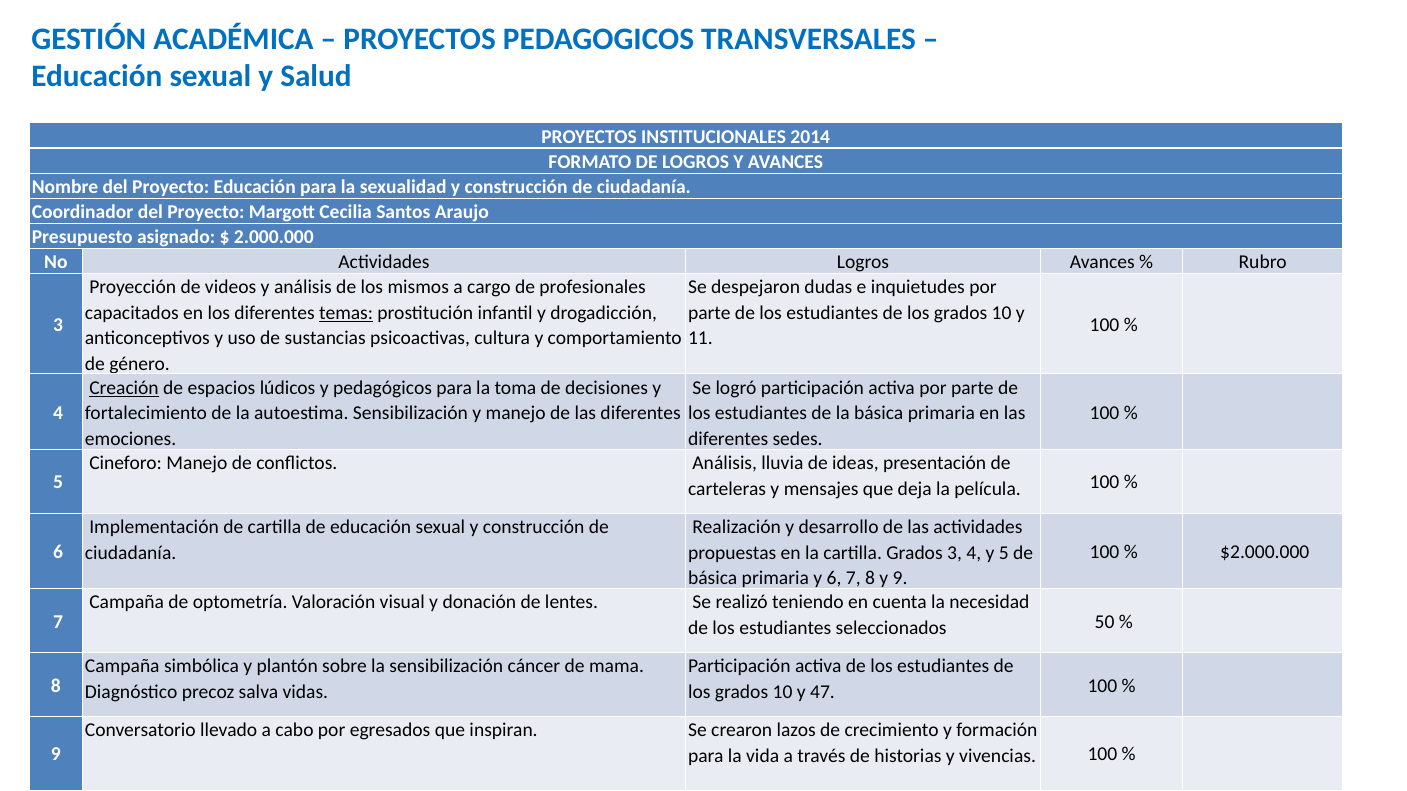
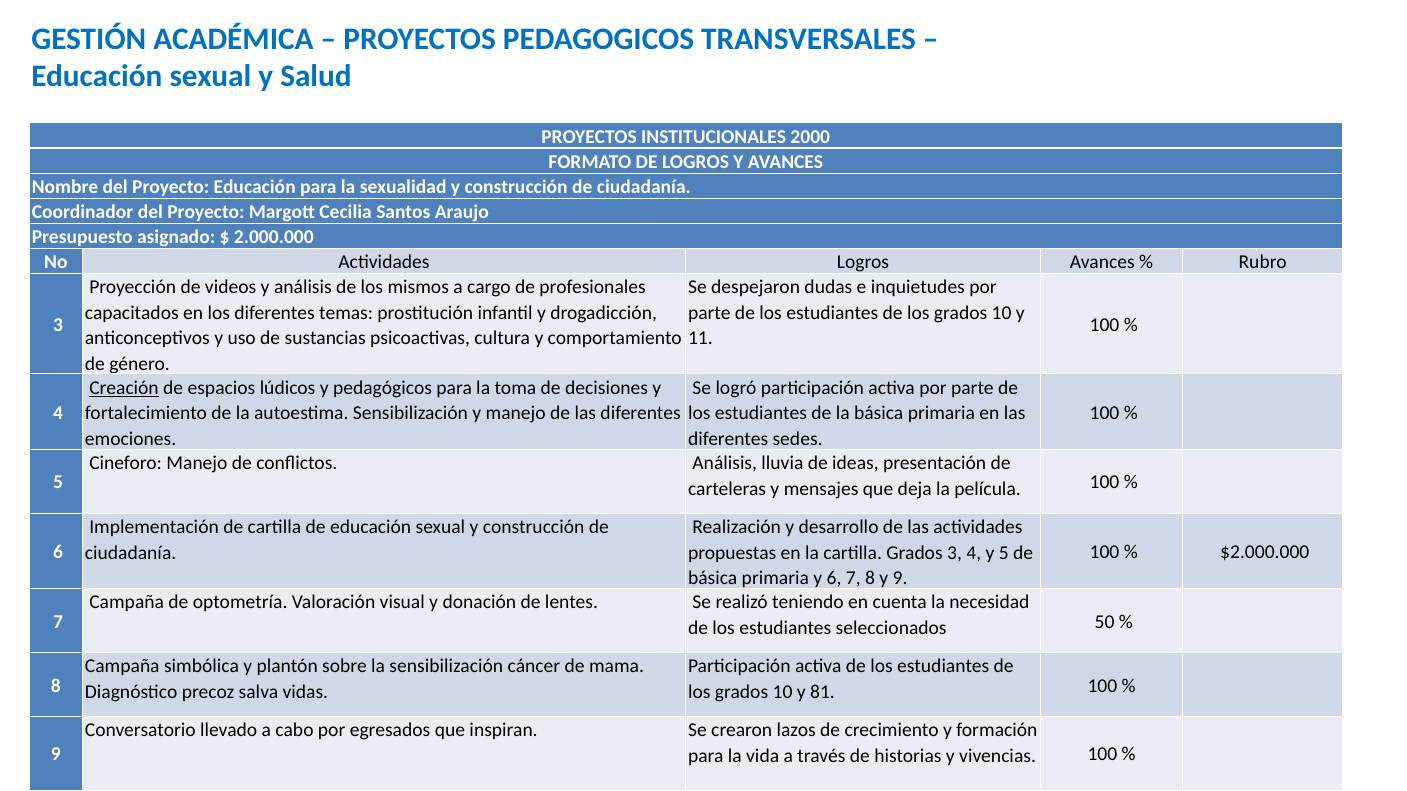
2014: 2014 -> 2000
temas underline: present -> none
47: 47 -> 81
